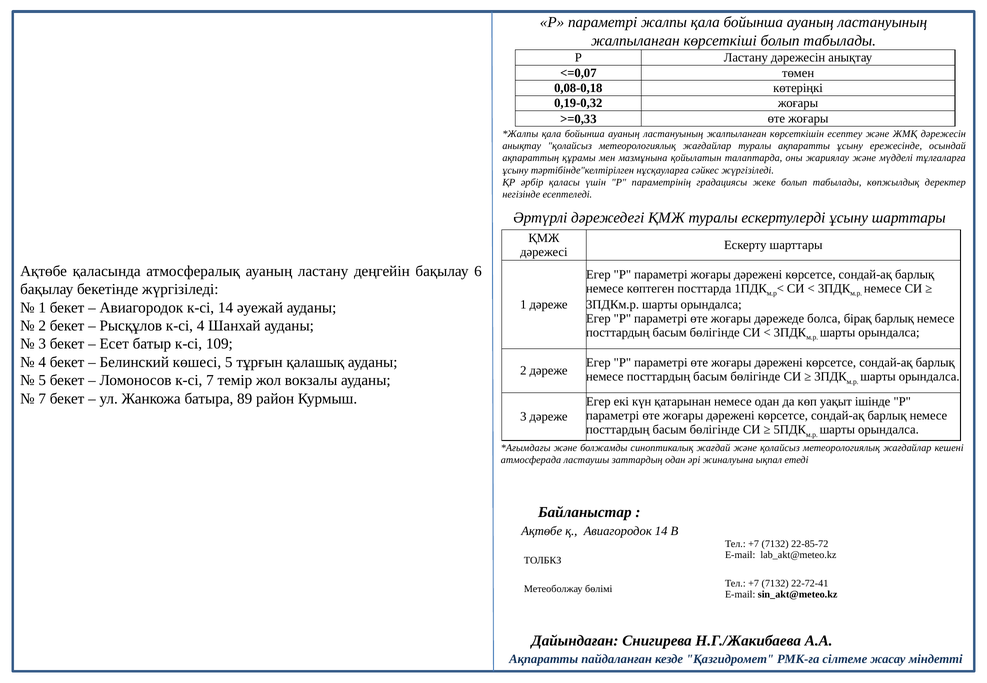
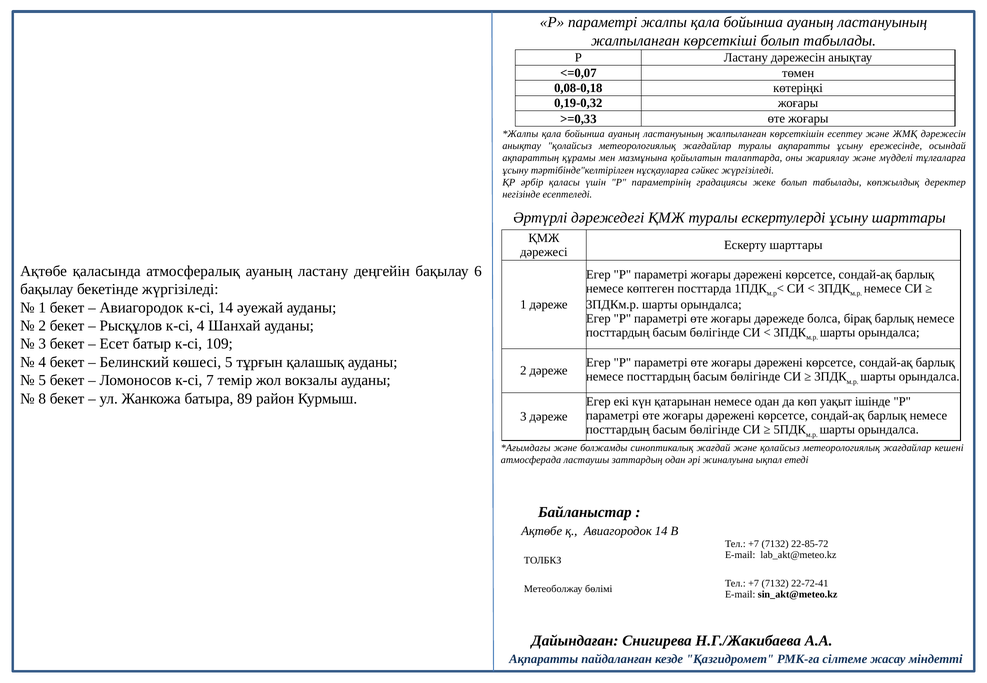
7 at (42, 399): 7 -> 8
